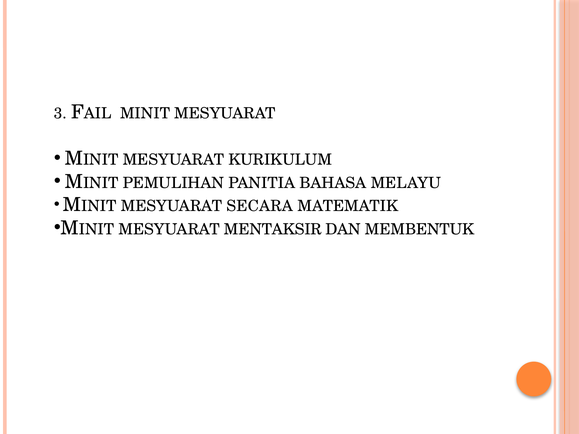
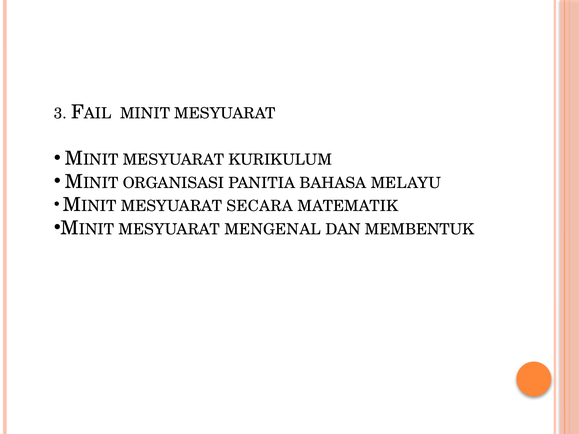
PEMULIHAN: PEMULIHAN -> ORGANISASI
MENTAKSIR: MENTAKSIR -> MENGENAL
